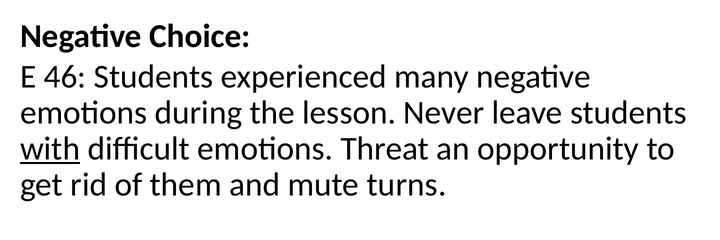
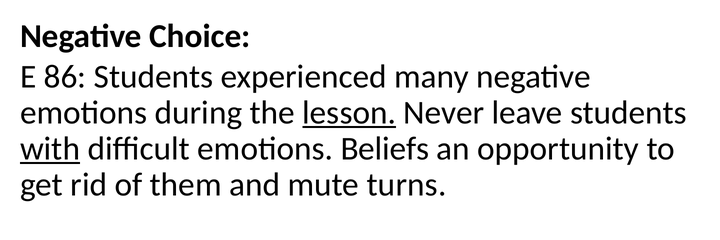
46: 46 -> 86
lesson underline: none -> present
Threat: Threat -> Beliefs
